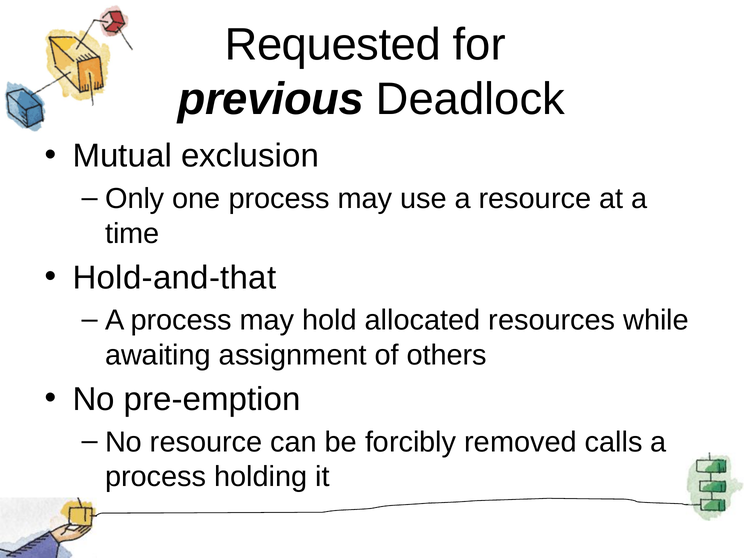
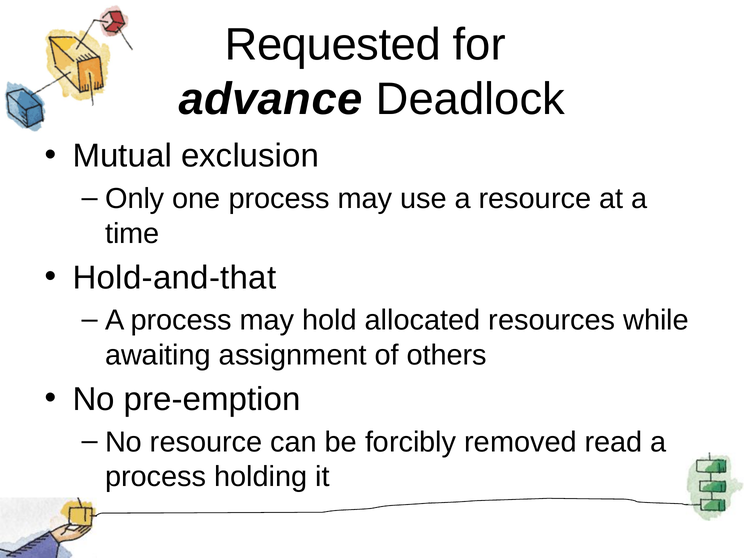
previous: previous -> advance
calls: calls -> read
